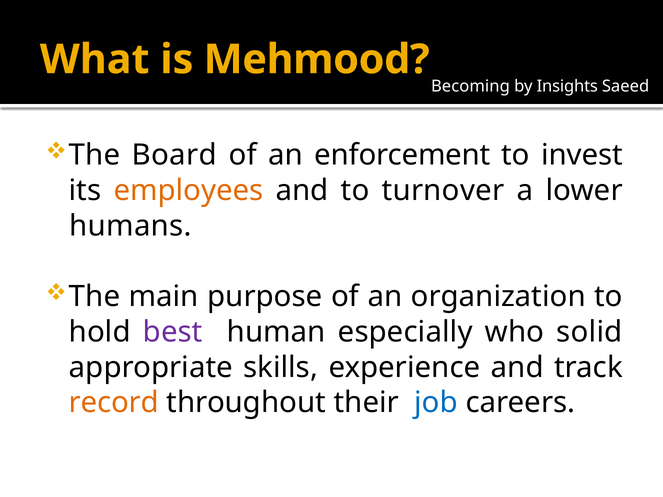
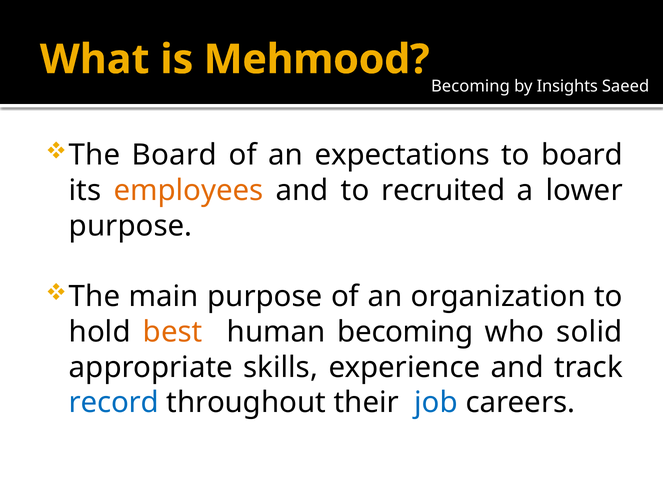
enforcement: enforcement -> expectations
to invest: invest -> board
turnover: turnover -> recruited
humans at (130, 226): humans -> purpose
best colour: purple -> orange
human especially: especially -> becoming
record colour: orange -> blue
